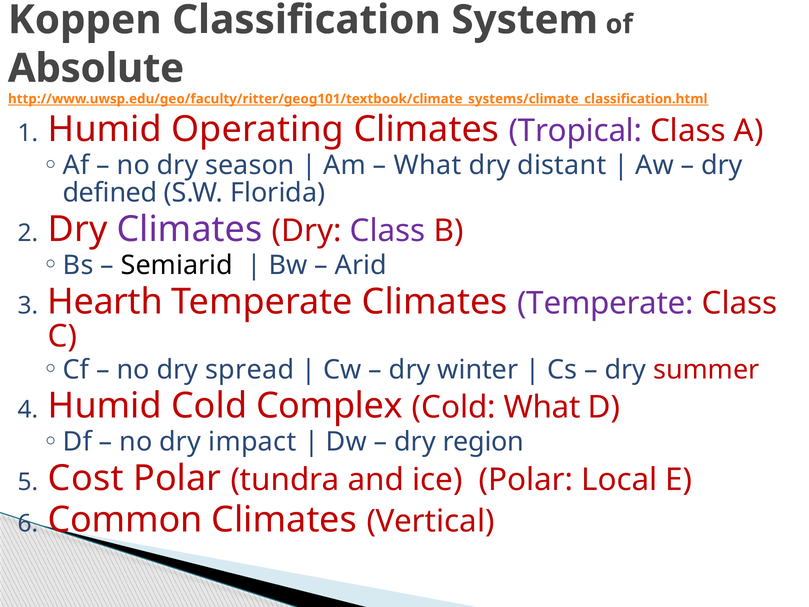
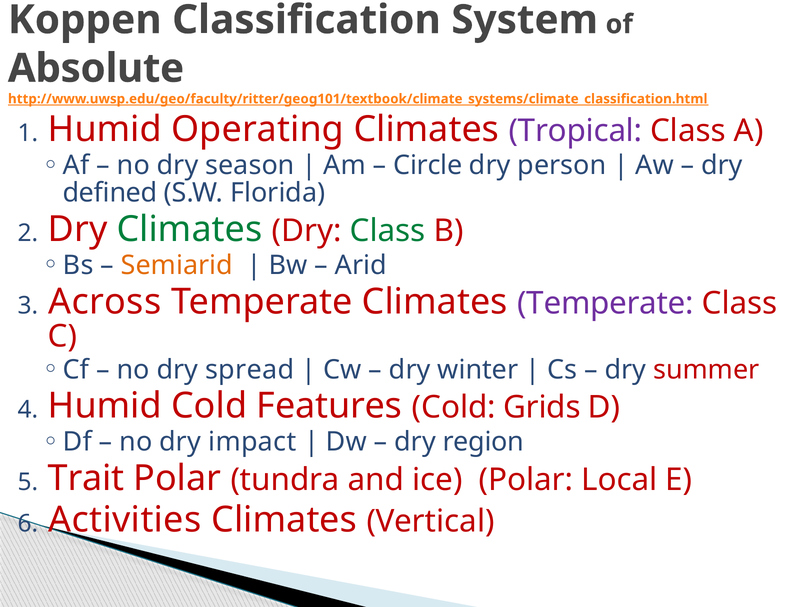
What at (428, 165): What -> Circle
distant: distant -> person
Climates at (189, 229) colour: purple -> green
Class at (388, 231) colour: purple -> green
Semiarid colour: black -> orange
Hearth: Hearth -> Across
Complex: Complex -> Features
Cold What: What -> Grids
Cost: Cost -> Trait
Common: Common -> Activities
